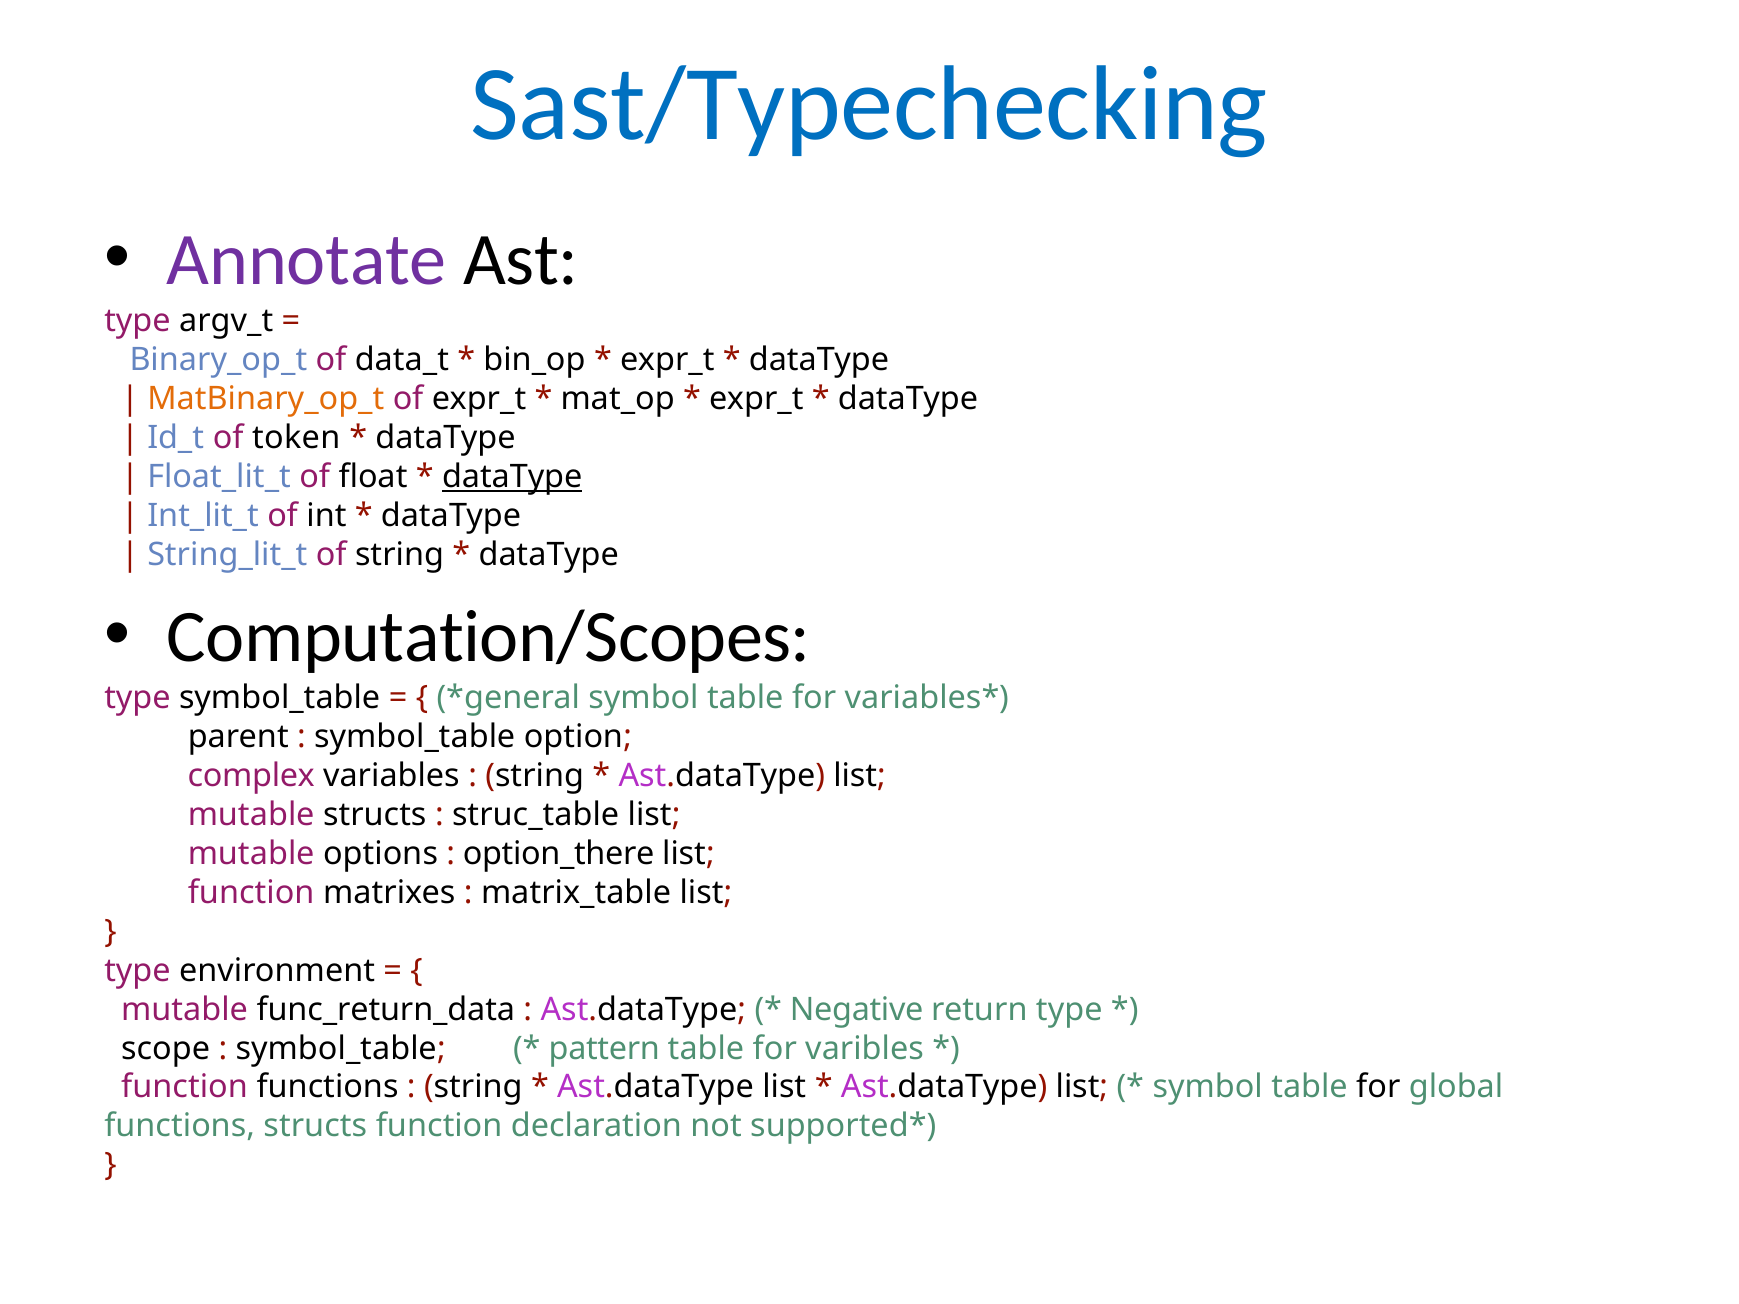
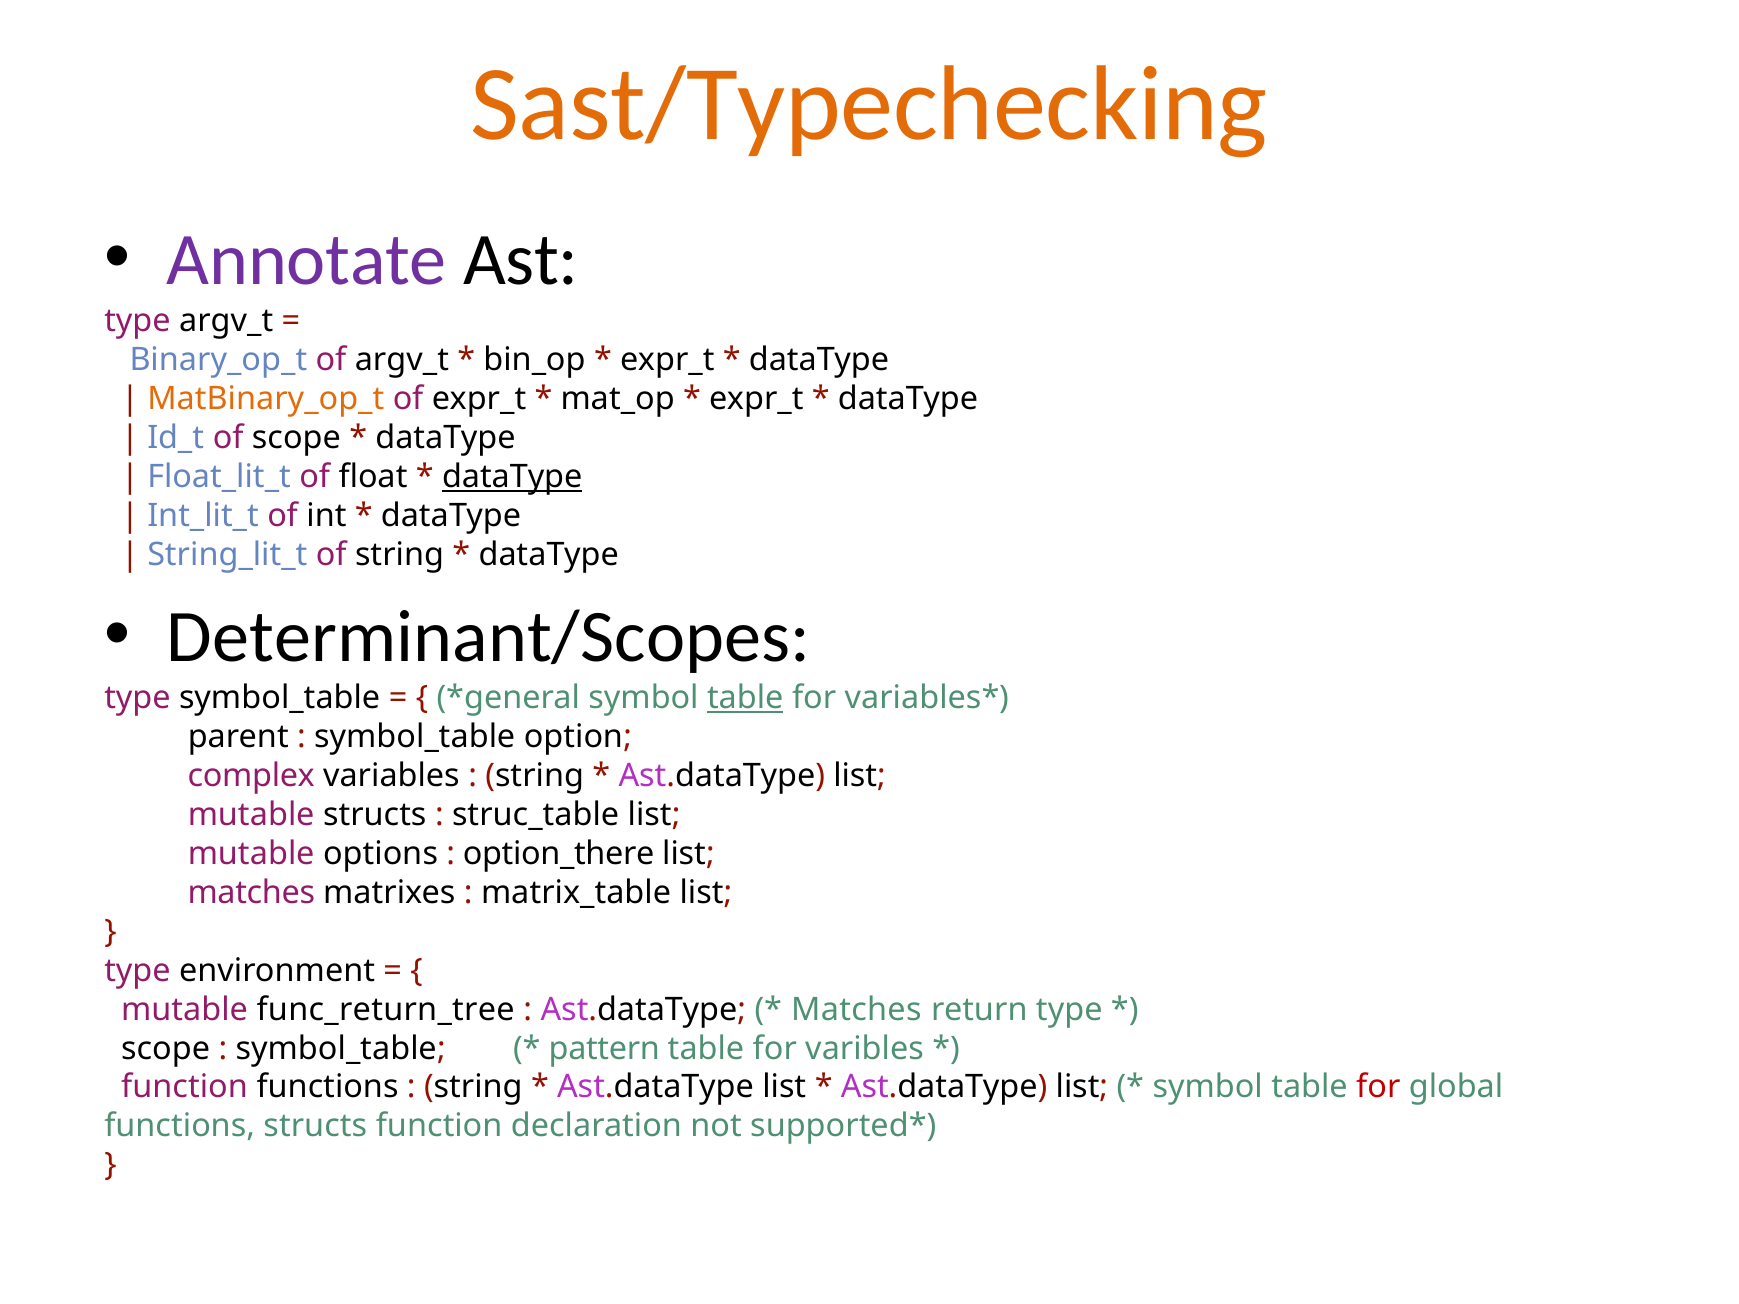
Sast/Typechecking colour: blue -> orange
of data_t: data_t -> argv_t
of token: token -> scope
Computation/Scopes: Computation/Scopes -> Determinant/Scopes
table at (745, 698) underline: none -> present
function at (251, 893): function -> matches
func_return_data: func_return_data -> func_return_tree
Negative at (857, 1010): Negative -> Matches
for at (1378, 1087) colour: black -> red
